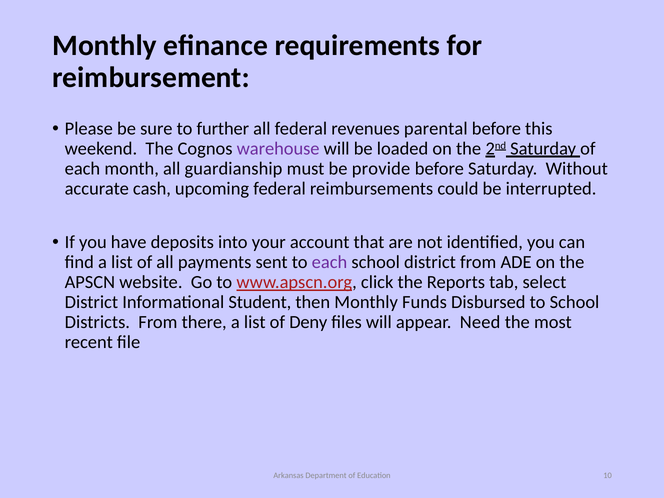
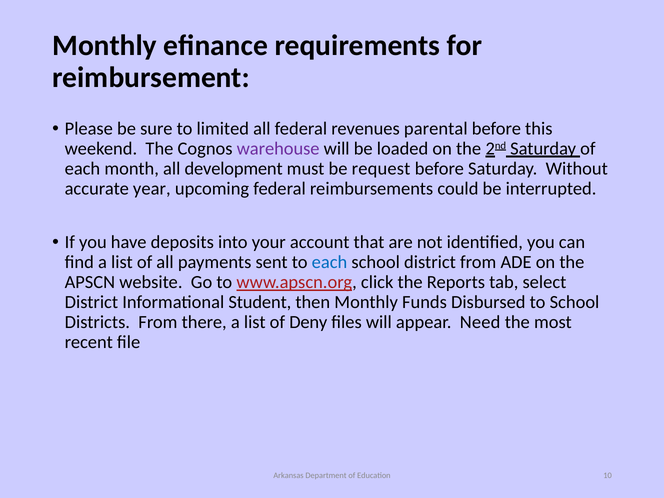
further: further -> limited
guardianship: guardianship -> development
provide: provide -> request
cash: cash -> year
each at (329, 262) colour: purple -> blue
